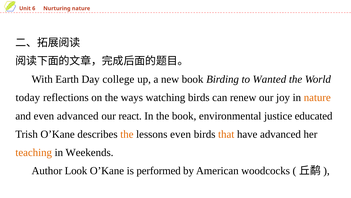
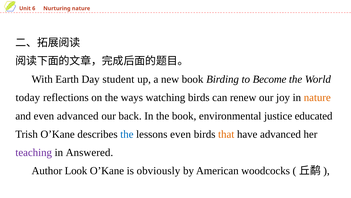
college: college -> student
Wanted: Wanted -> Become
react: react -> back
the at (127, 134) colour: orange -> blue
teaching colour: orange -> purple
Weekends: Weekends -> Answered
performed: performed -> obviously
